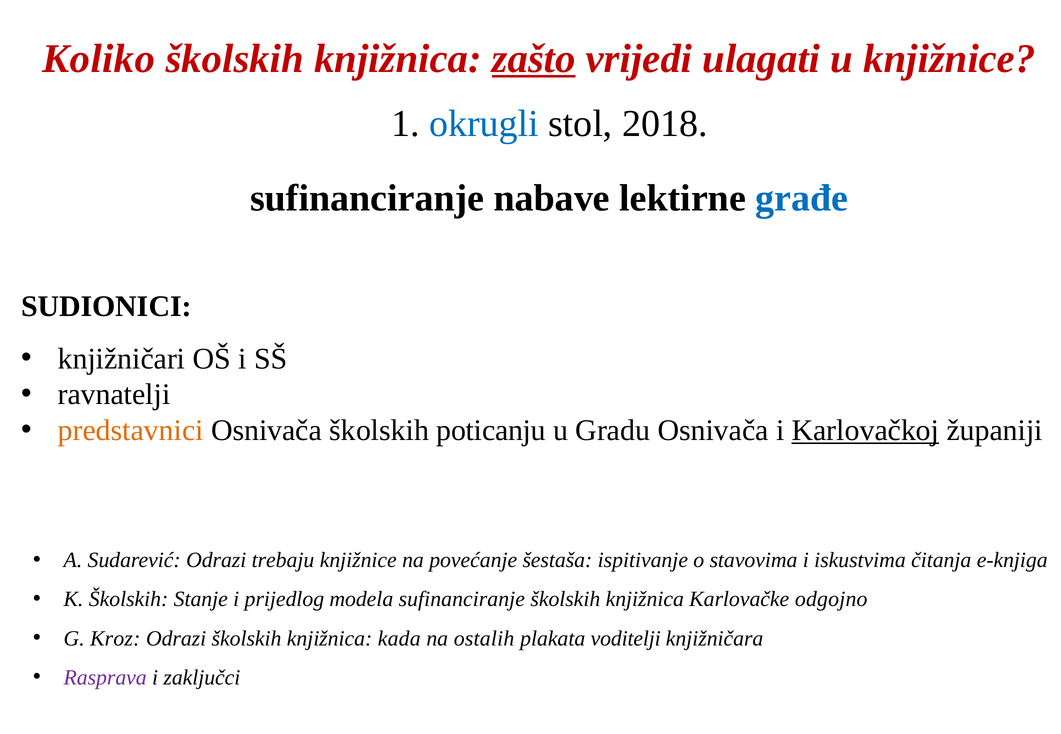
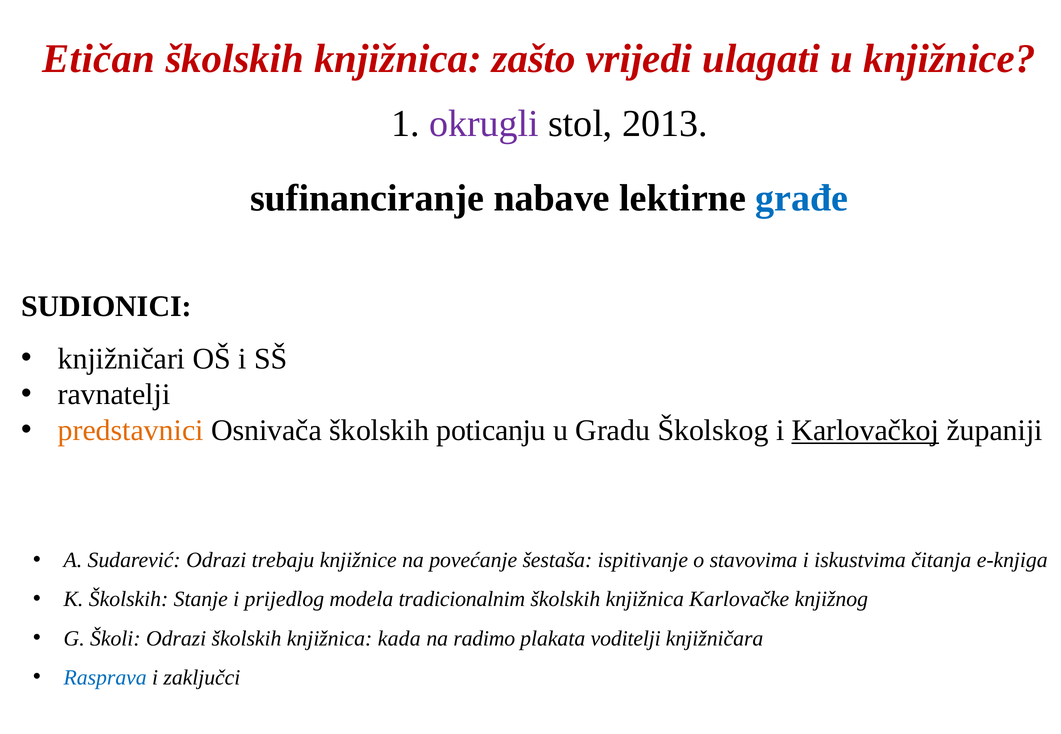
Koliko: Koliko -> Etičan
zašto underline: present -> none
okrugli colour: blue -> purple
2018: 2018 -> 2013
Gradu Osnivača: Osnivača -> Školskog
modela sufinanciranje: sufinanciranje -> tradicionalnim
odgojno: odgojno -> knjižnog
Kroz: Kroz -> Školi
ostalih: ostalih -> radimo
Rasprava colour: purple -> blue
